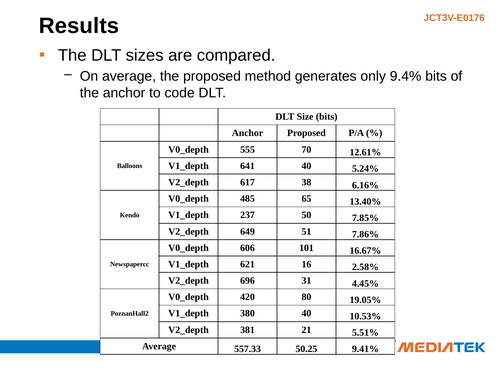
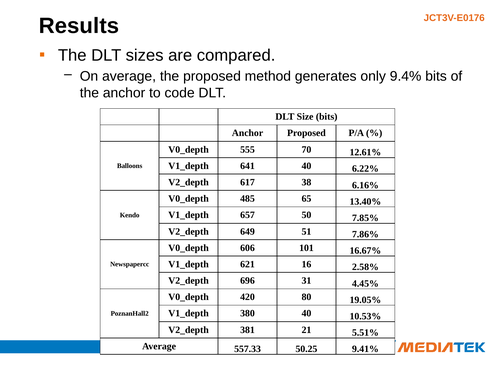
5.24%: 5.24% -> 6.22%
237: 237 -> 657
